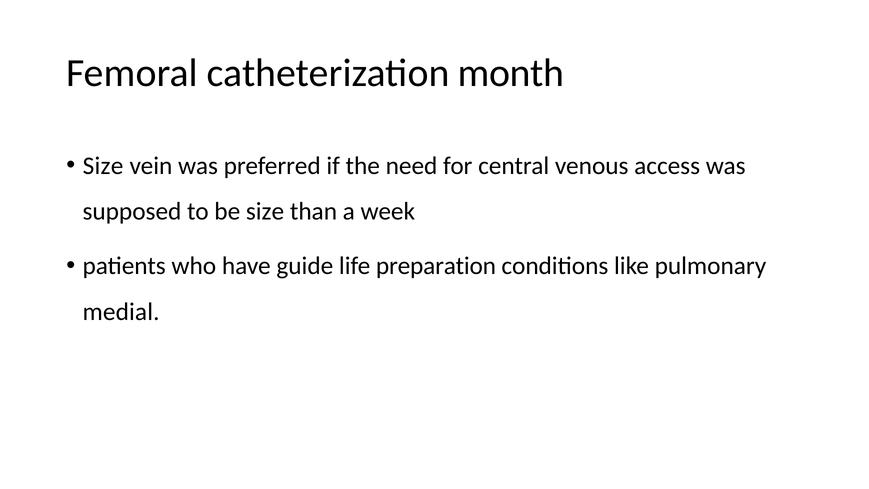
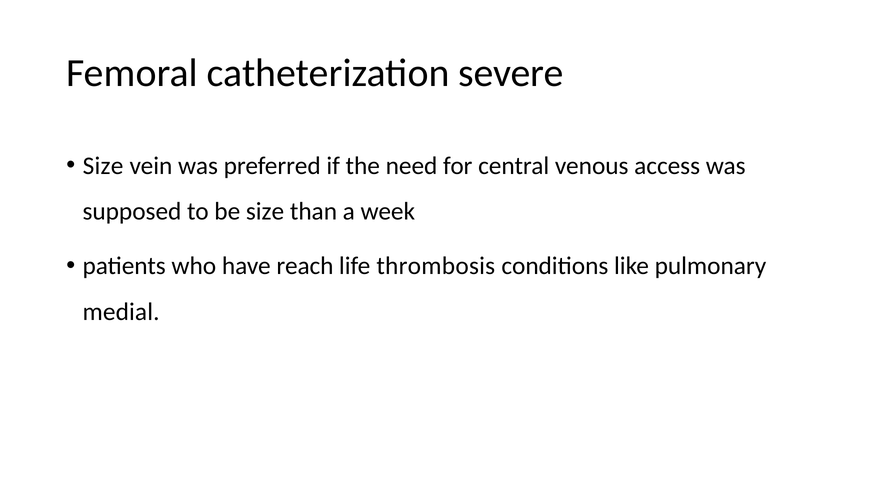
month: month -> severe
guide: guide -> reach
preparation: preparation -> thrombosis
